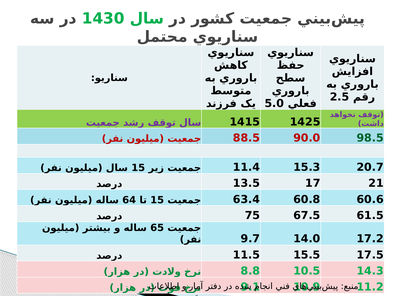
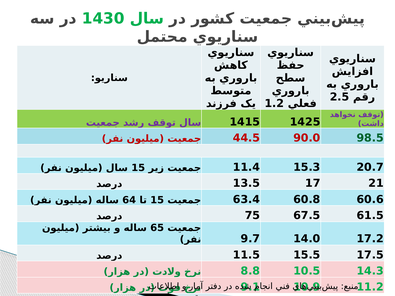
5.0: 5.0 -> 1.2
88.5: 88.5 -> 44.5
